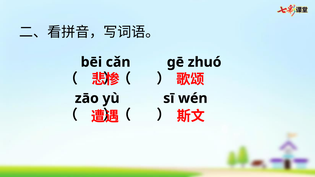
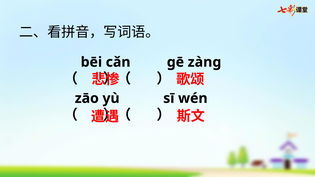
zhuó: zhuó -> zàng
